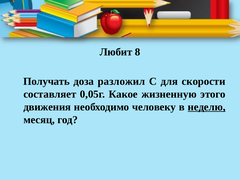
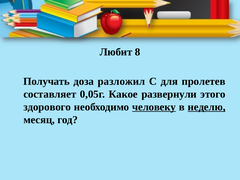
скорости: скорости -> пролетев
жизненную: жизненную -> развернули
движения: движения -> здорового
человеку underline: none -> present
